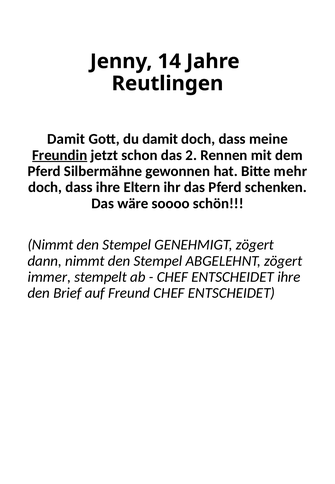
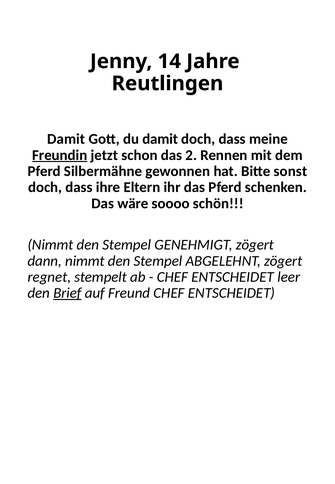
mehr: mehr -> sonst
immer: immer -> regnet
ENTSCHEIDET ihre: ihre -> leer
Brief underline: none -> present
